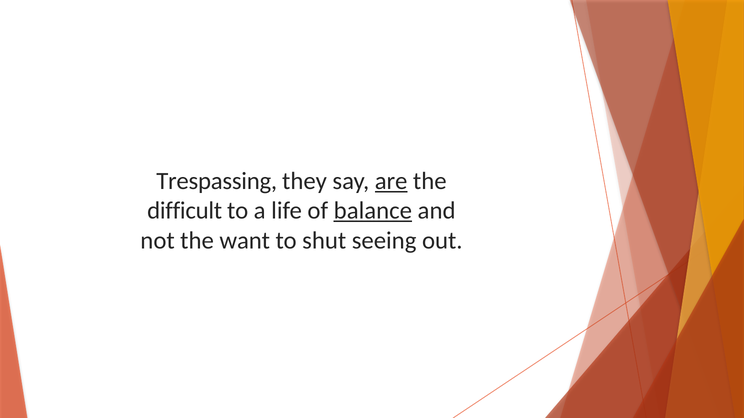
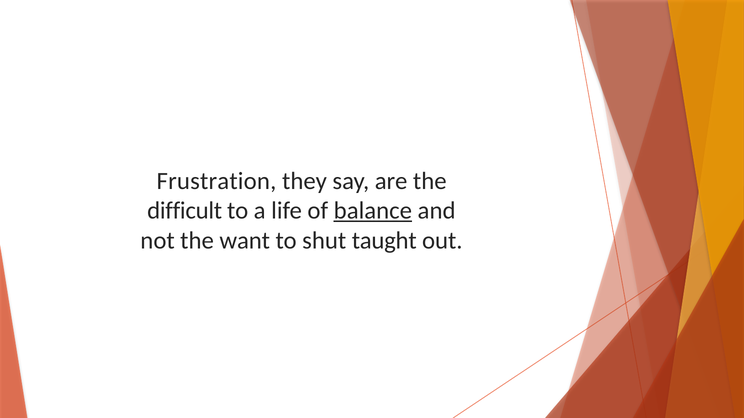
Trespassing: Trespassing -> Frustration
are underline: present -> none
seeing: seeing -> taught
